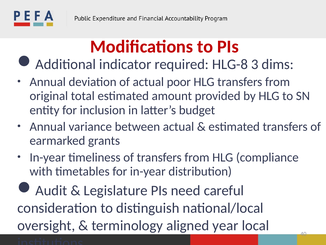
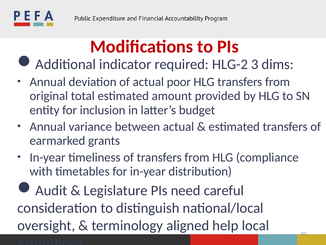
HLG-8: HLG-8 -> HLG-2
year: year -> help
